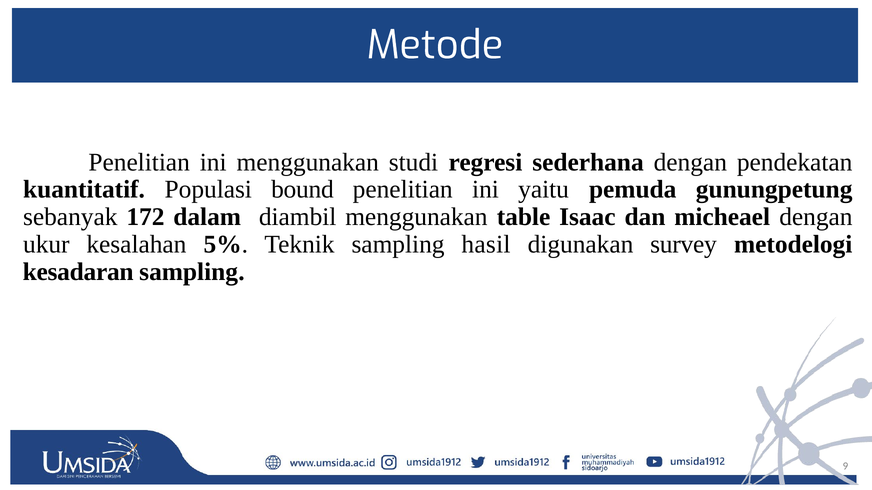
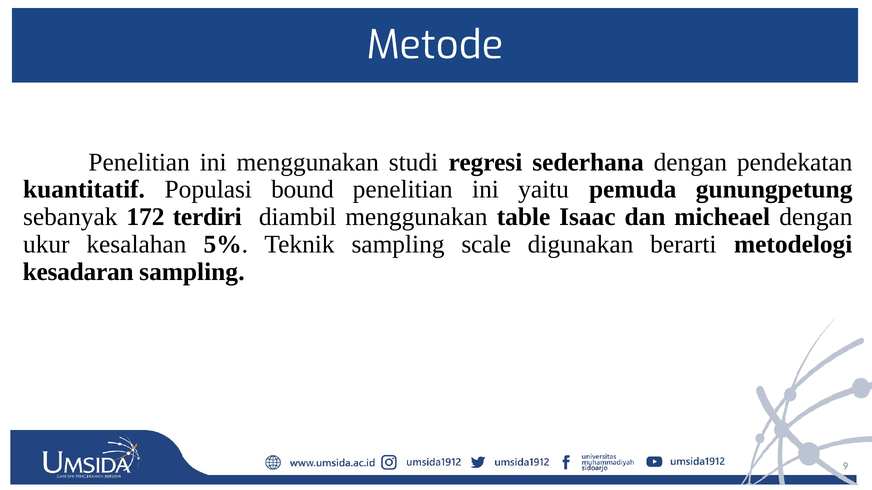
dalam: dalam -> terdiri
hasil: hasil -> scale
survey: survey -> berarti
